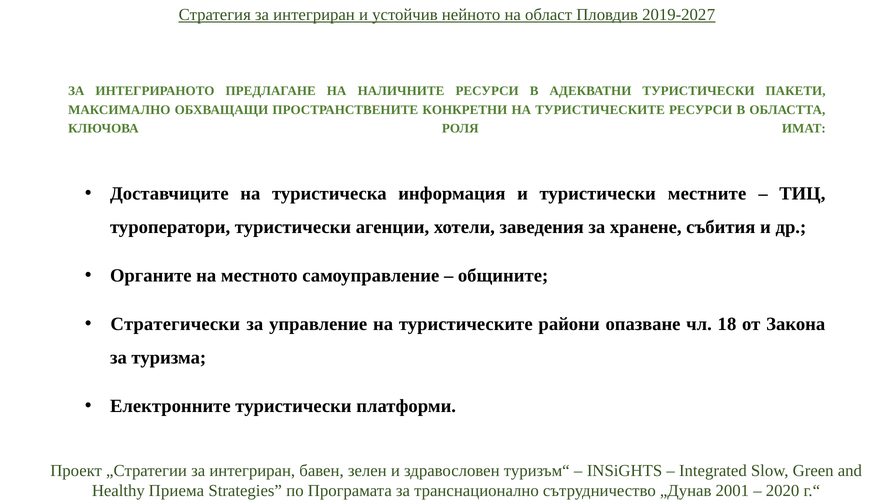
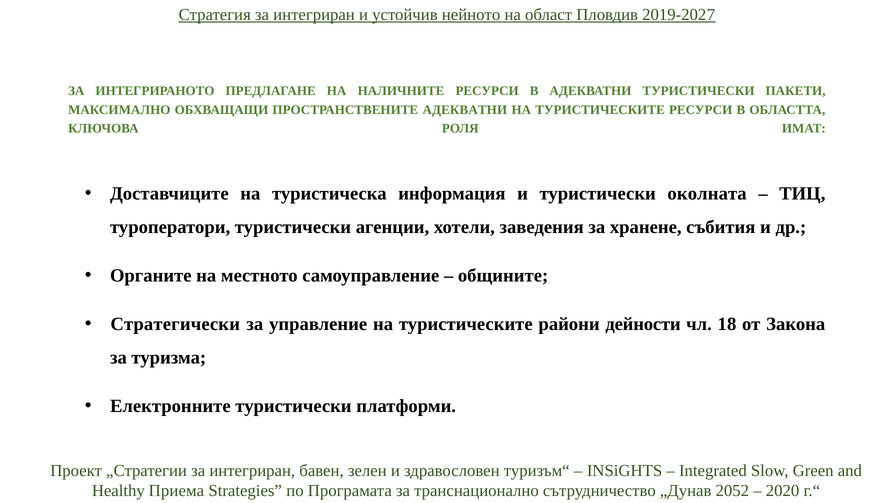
ПРОСТРАНСТВЕНИТЕ КОНКРЕТНИ: КОНКРЕТНИ -> АДЕКВАТНИ
местните: местните -> околната
опазване: опазване -> дейности
2001: 2001 -> 2052
